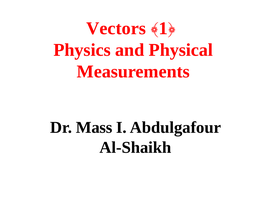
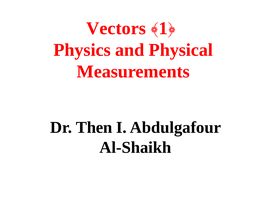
Mass: Mass -> Then
